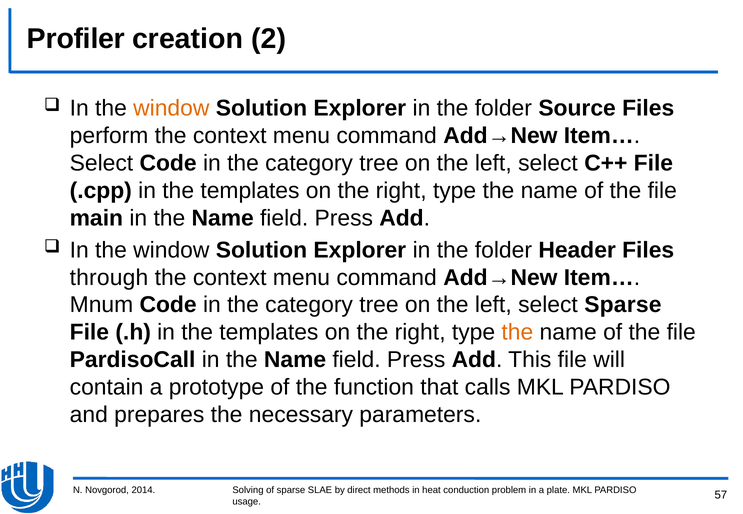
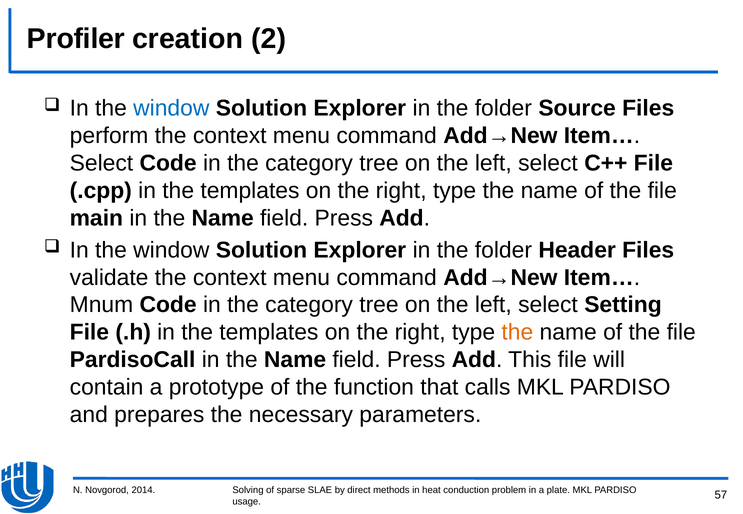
window at (171, 109) colour: orange -> blue
through: through -> validate
select Sparse: Sparse -> Setting
